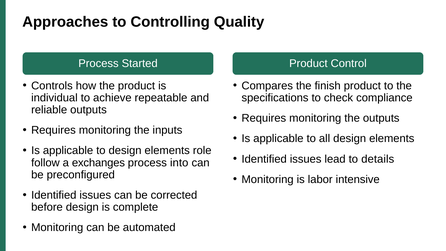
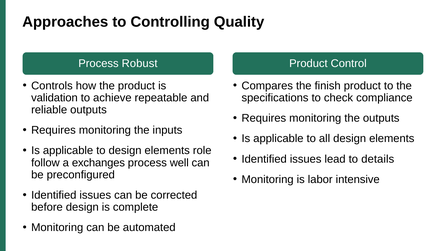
Started: Started -> Robust
individual: individual -> validation
into: into -> well
